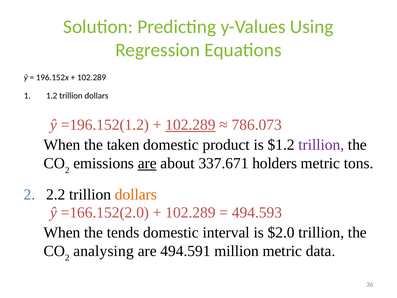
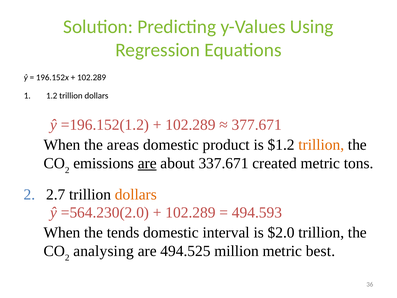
102.289 at (191, 125) underline: present -> none
786.073: 786.073 -> 377.671
taken: taken -> areas
trillion at (321, 145) colour: purple -> orange
holders: holders -> created
2.2: 2.2 -> 2.7
=166.152(2.0: =166.152(2.0 -> =564.230(2.0
494.591: 494.591 -> 494.525
data: data -> best
